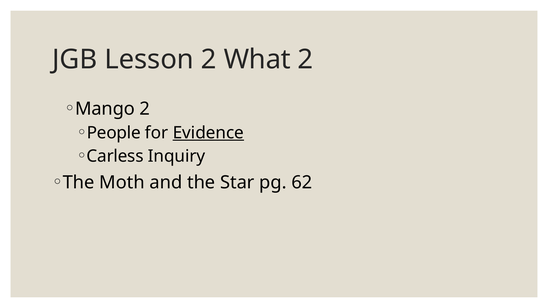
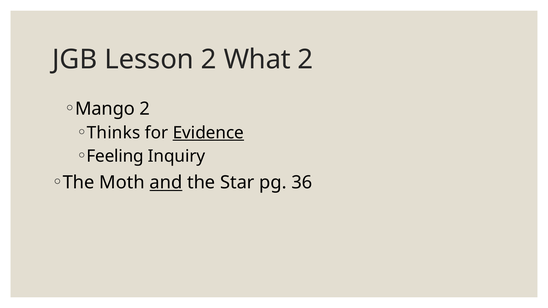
People: People -> Thinks
Carless: Carless -> Feeling
and underline: none -> present
62: 62 -> 36
